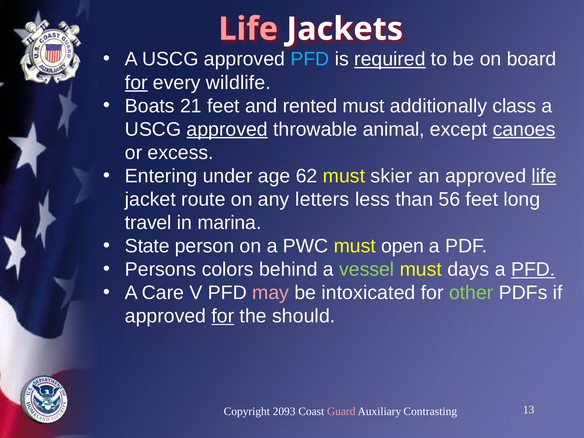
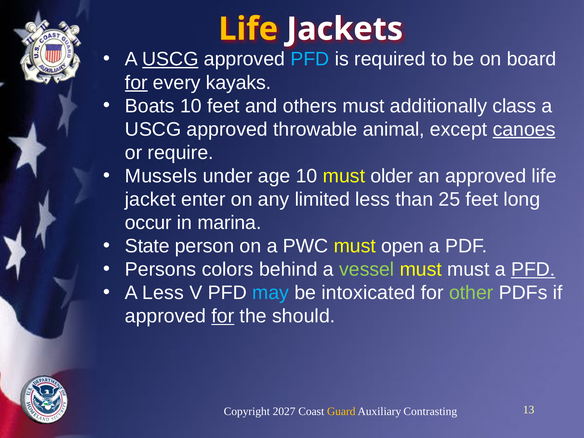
Life at (248, 29) colour: pink -> yellow
USCG at (170, 59) underline: none -> present
required underline: present -> none
wildlife: wildlife -> kayaks
Boats 21: 21 -> 10
rented: rented -> others
approved at (227, 129) underline: present -> none
excess: excess -> require
Entering: Entering -> Mussels
age 62: 62 -> 10
skier: skier -> older
life at (544, 176) underline: present -> none
route: route -> enter
letters: letters -> limited
56: 56 -> 25
travel: travel -> occur
must days: days -> must
A Care: Care -> Less
may colour: pink -> light blue
2093: 2093 -> 2027
Guard colour: pink -> yellow
